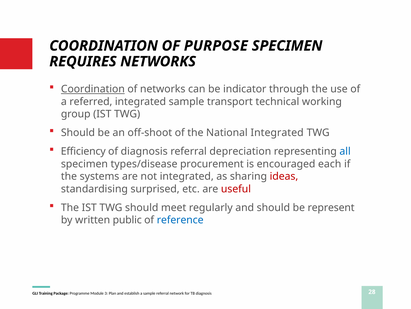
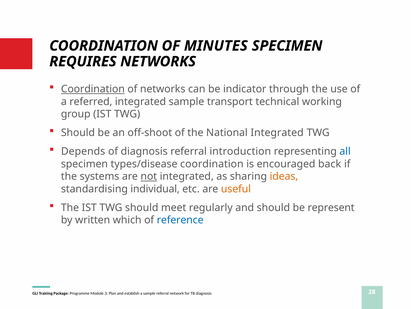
PURPOSE: PURPOSE -> MINUTES
Efficiency: Efficiency -> Depends
depreciation: depreciation -> introduction
types/disease procurement: procurement -> coordination
each: each -> back
not underline: none -> present
ideas colour: red -> orange
surprised: surprised -> individual
useful colour: red -> orange
public: public -> which
